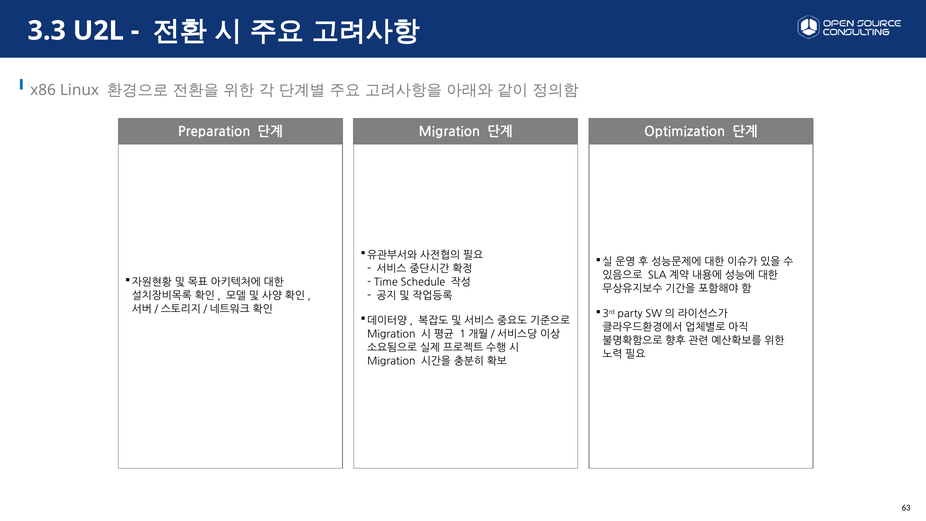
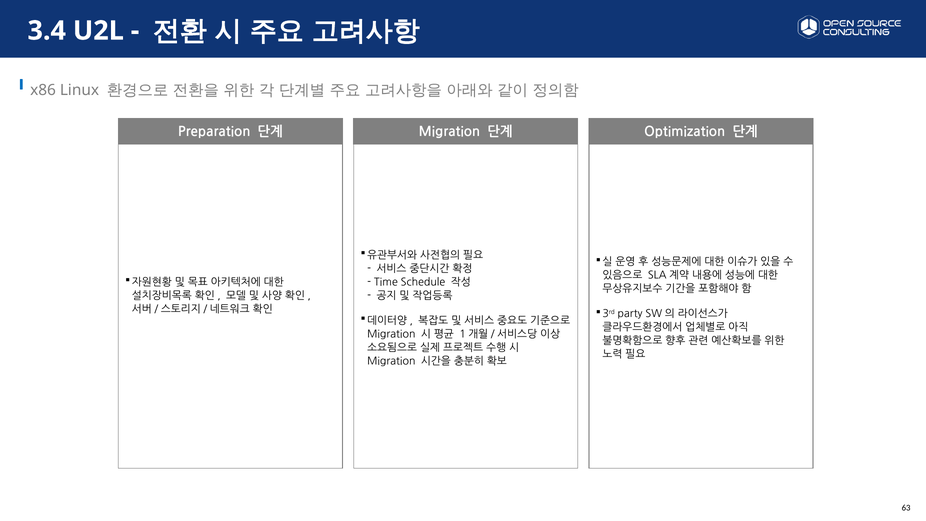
3.3: 3.3 -> 3.4
